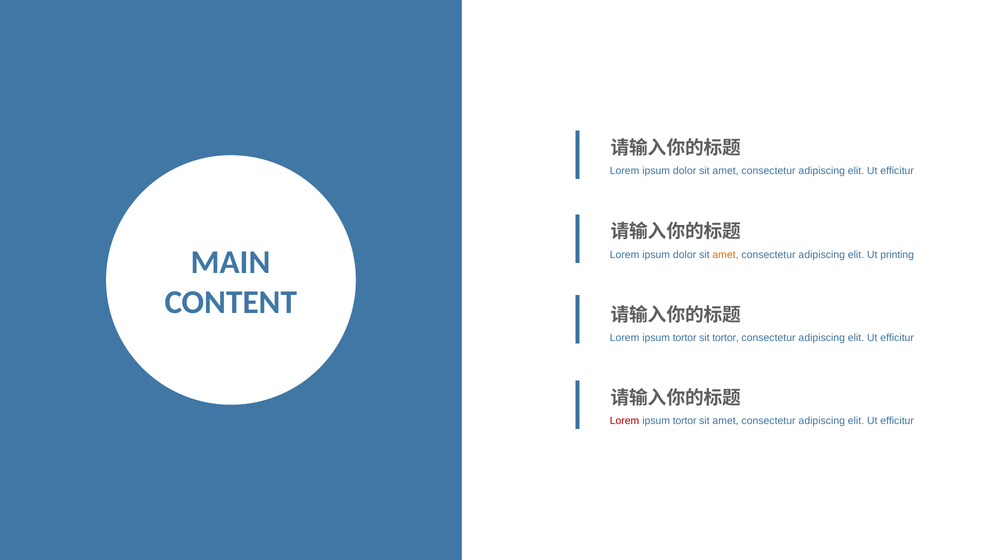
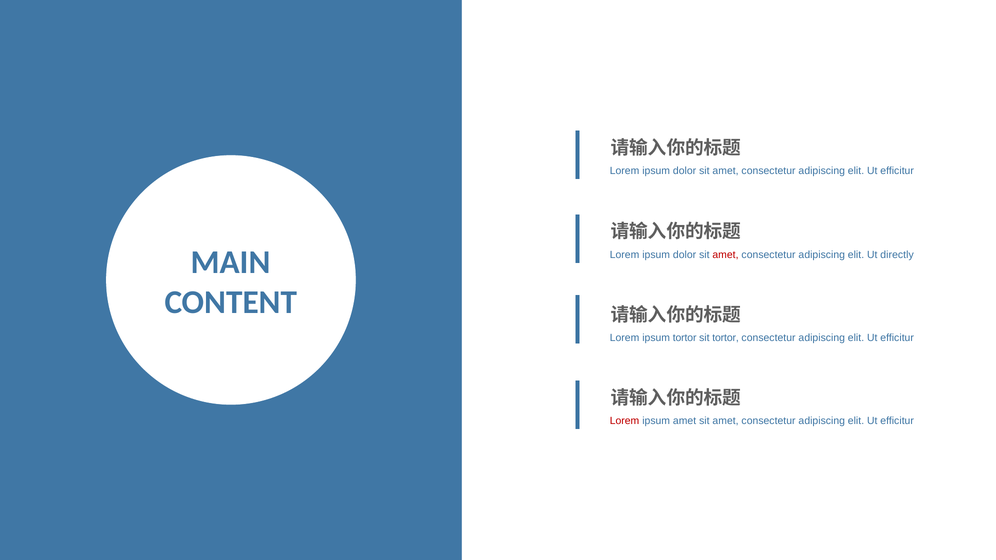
amet at (725, 255) colour: orange -> red
printing: printing -> directly
tortor at (685, 421): tortor -> amet
